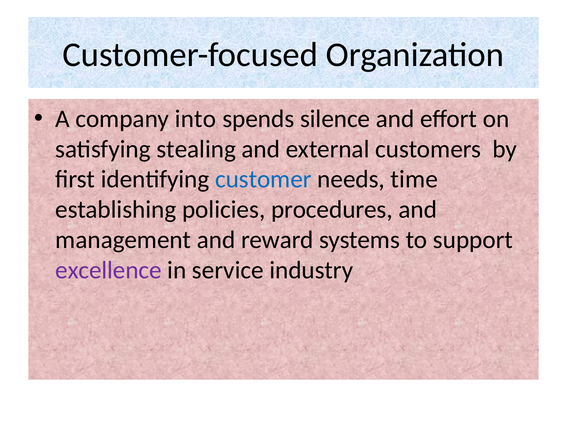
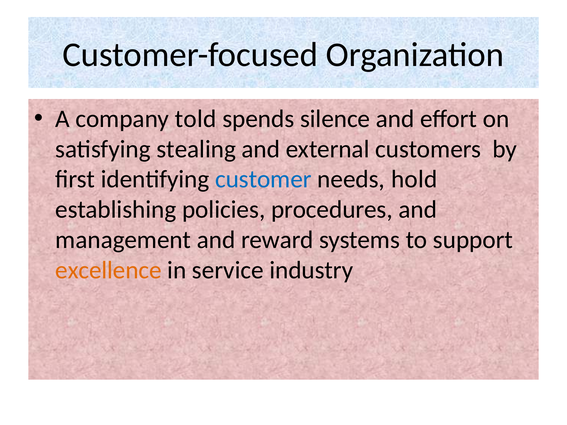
into: into -> told
time: time -> hold
excellence colour: purple -> orange
